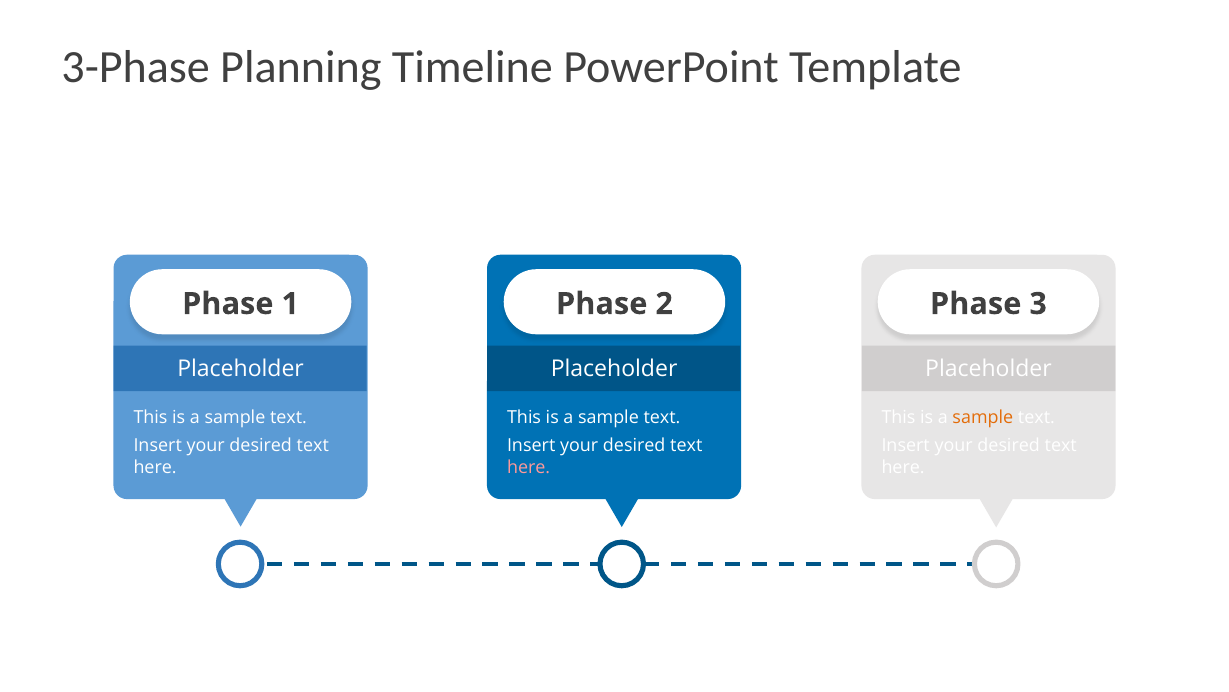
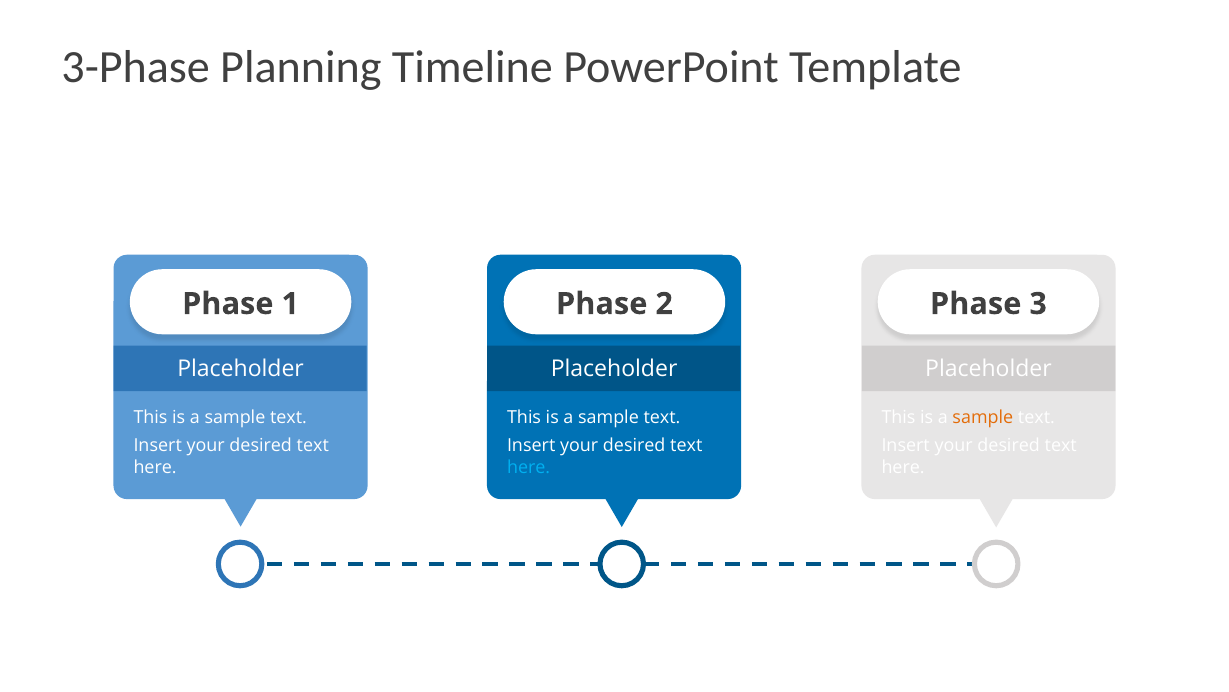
here at (529, 467) colour: pink -> light blue
